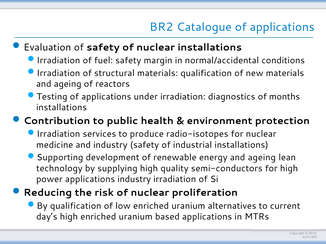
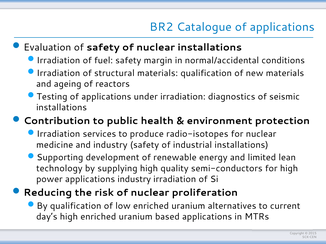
months: months -> seismic
energy and ageing: ageing -> limited
